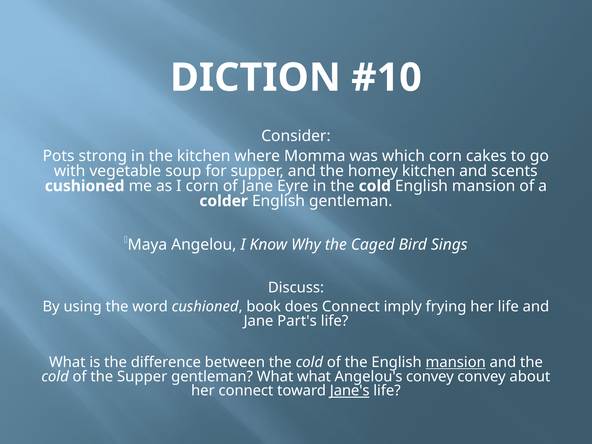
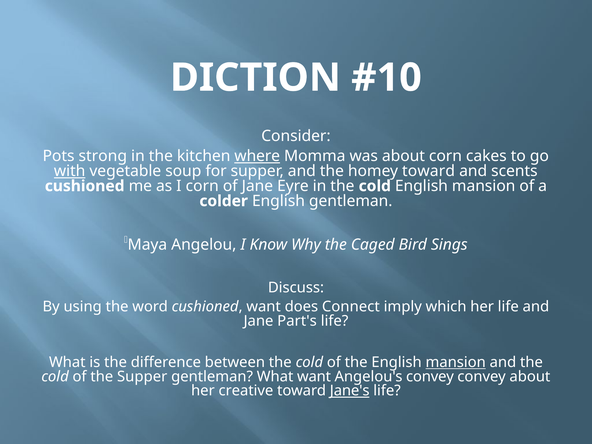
where underline: none -> present
was which: which -> about
with underline: none -> present
homey kitchen: kitchen -> toward
cushioned book: book -> want
frying: frying -> which
What what: what -> want
her connect: connect -> creative
